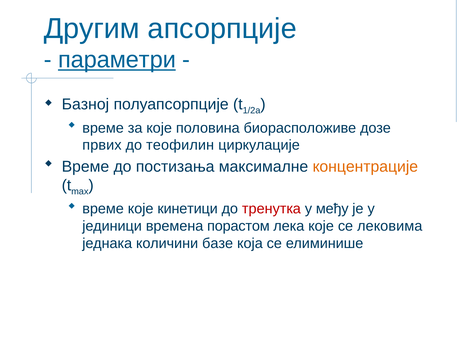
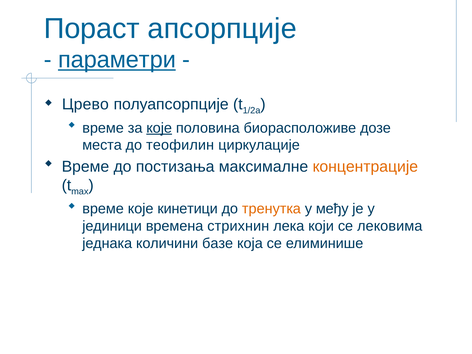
Другим: Другим -> Пораст
Базној: Базној -> Црево
које at (159, 128) underline: none -> present
првих: првих -> места
тренутка colour: red -> orange
порастом: порастом -> стрихнин
лека које: које -> који
